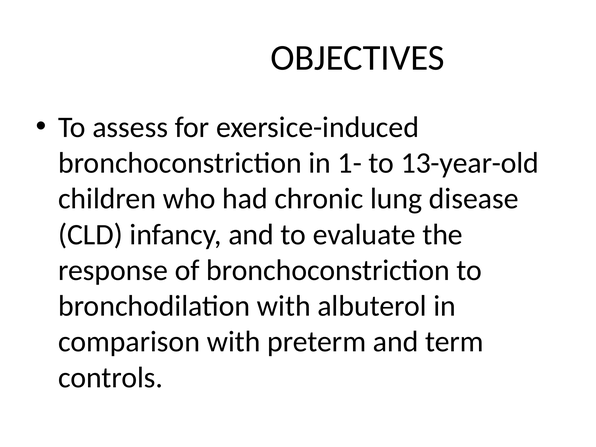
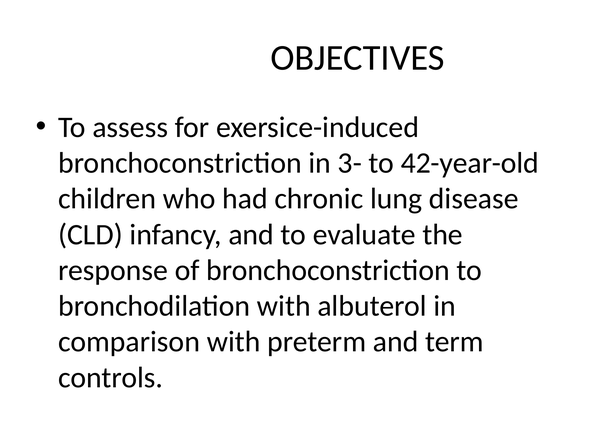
1-: 1- -> 3-
13-year-old: 13-year-old -> 42-year-old
